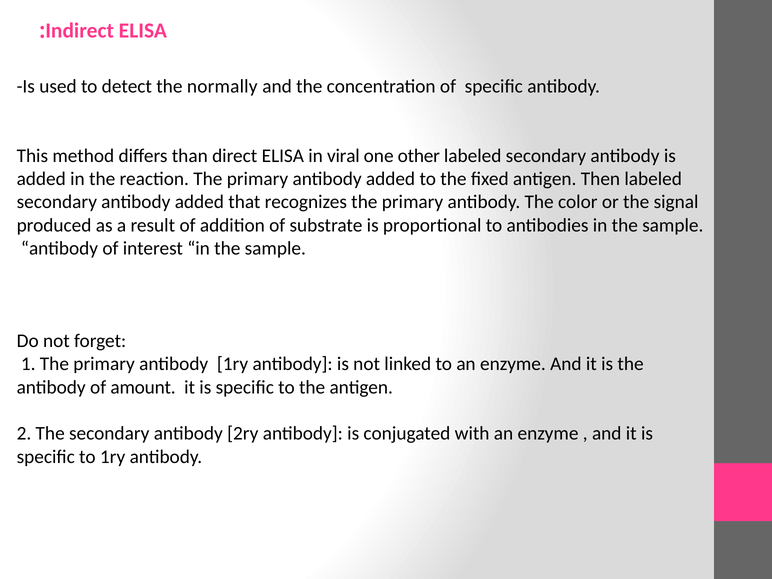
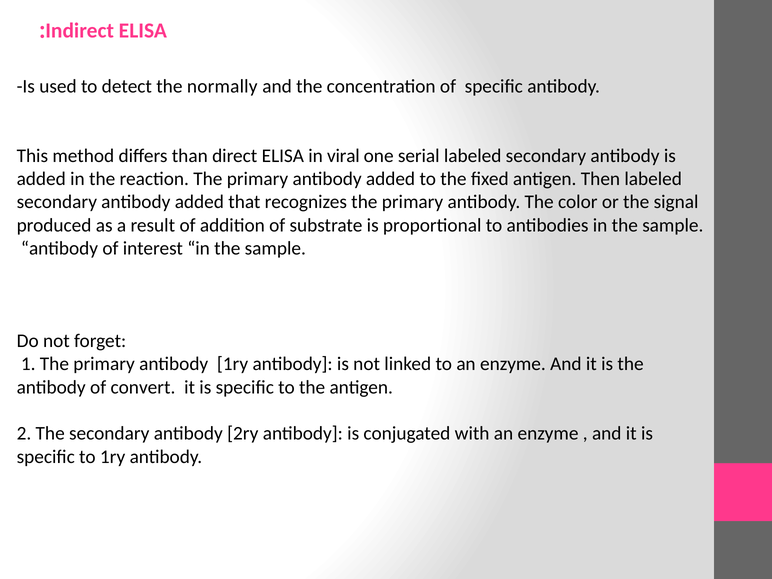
other: other -> serial
amount: amount -> convert
